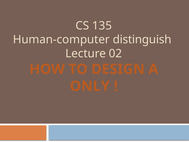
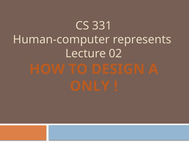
135: 135 -> 331
distinguish: distinguish -> represents
